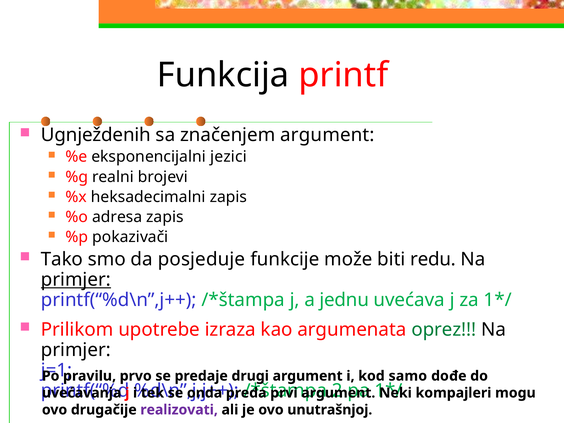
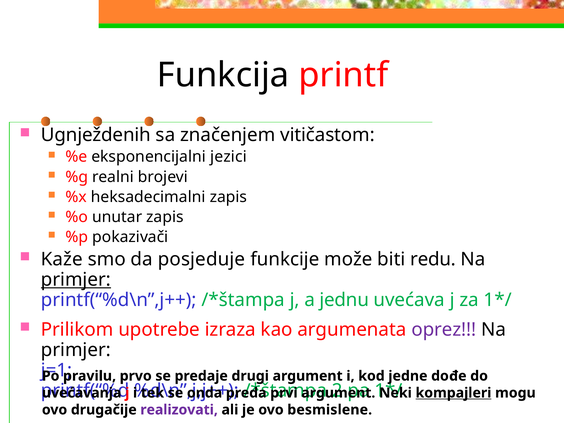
značenjem argument: argument -> vitičastom
adresa: adresa -> unutar
Tako: Tako -> Kaže
oprez colour: green -> purple
samo: samo -> jedne
kompajleri underline: none -> present
unutrašnjoj: unutrašnjoj -> besmislene
